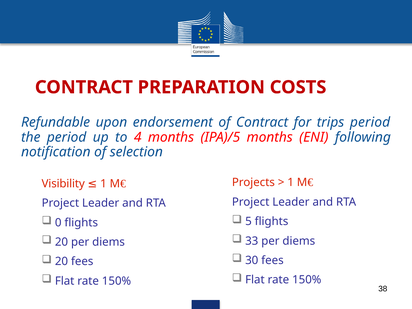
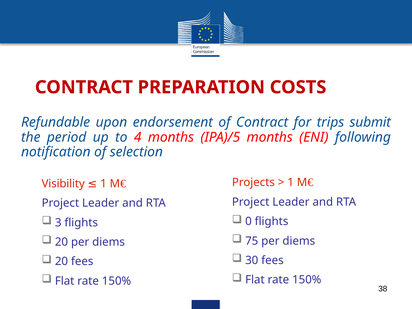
trips period: period -> submit
5: 5 -> 0
0: 0 -> 3
33: 33 -> 75
